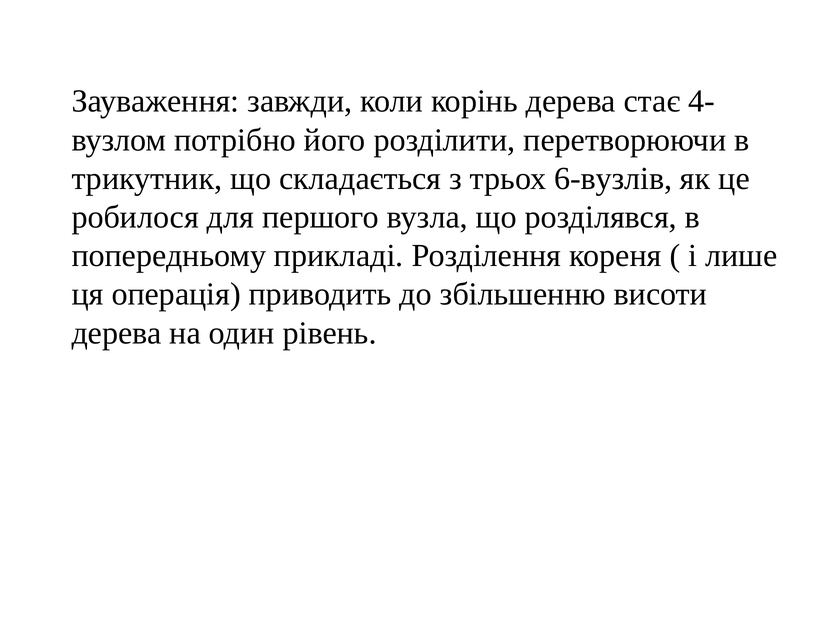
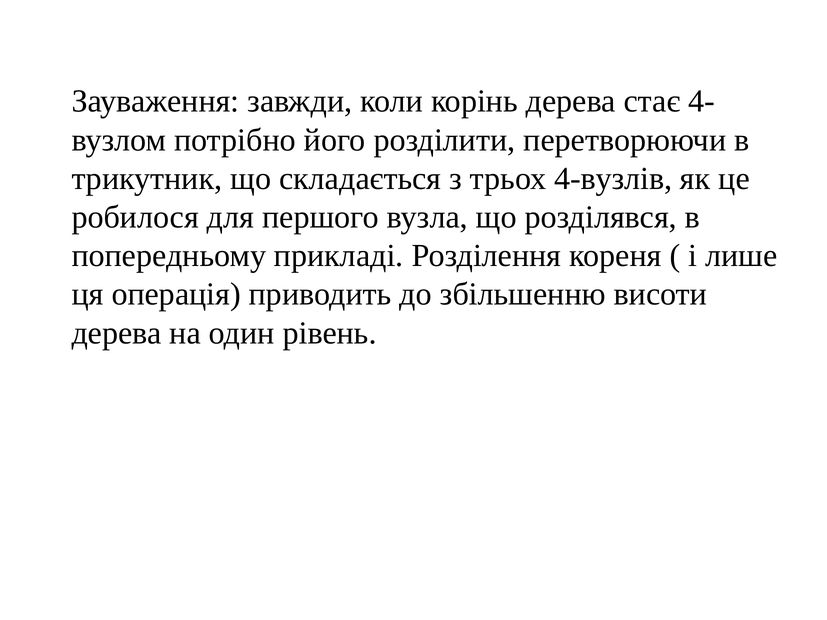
6-вузлів: 6-вузлів -> 4-вузлів
